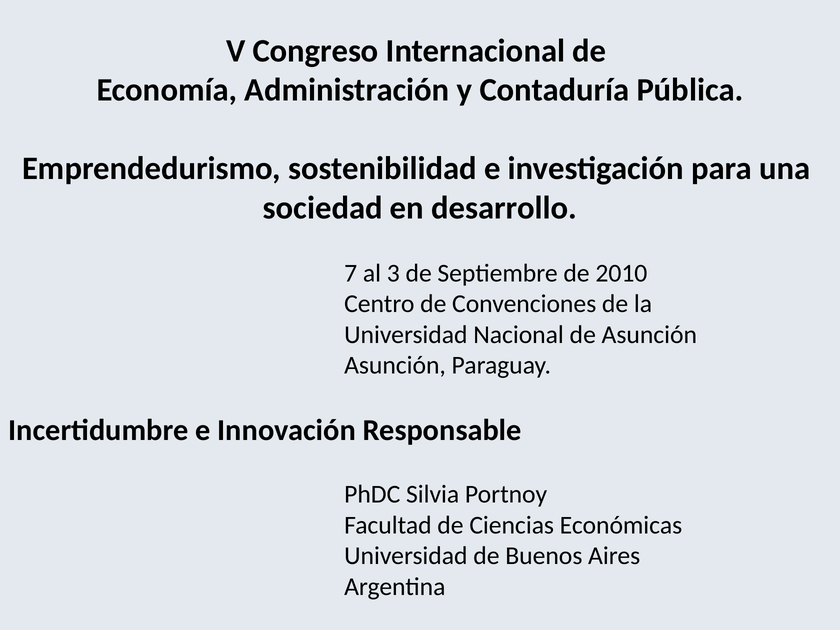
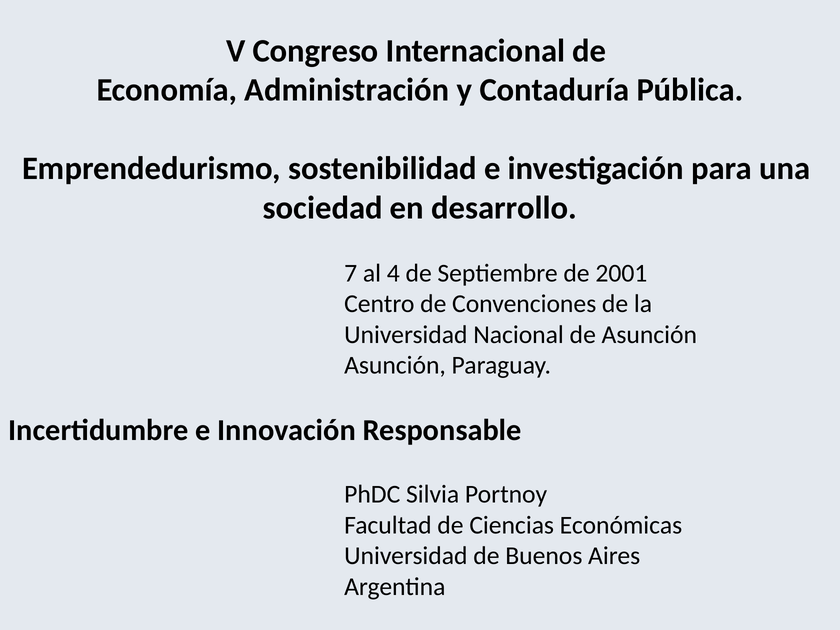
3: 3 -> 4
2010: 2010 -> 2001
